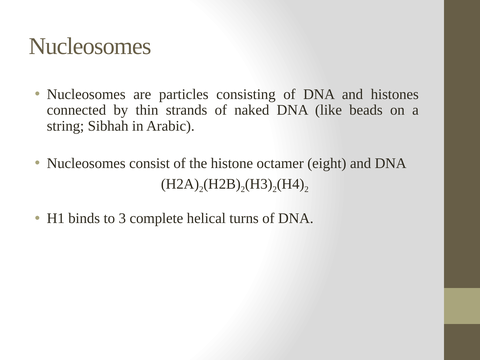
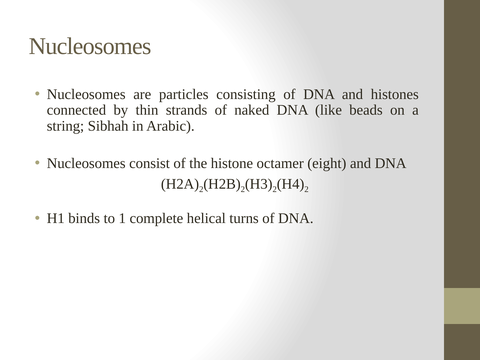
3: 3 -> 1
